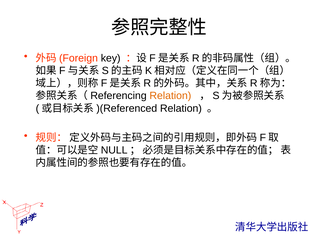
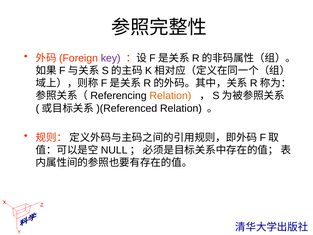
key colour: black -> purple
